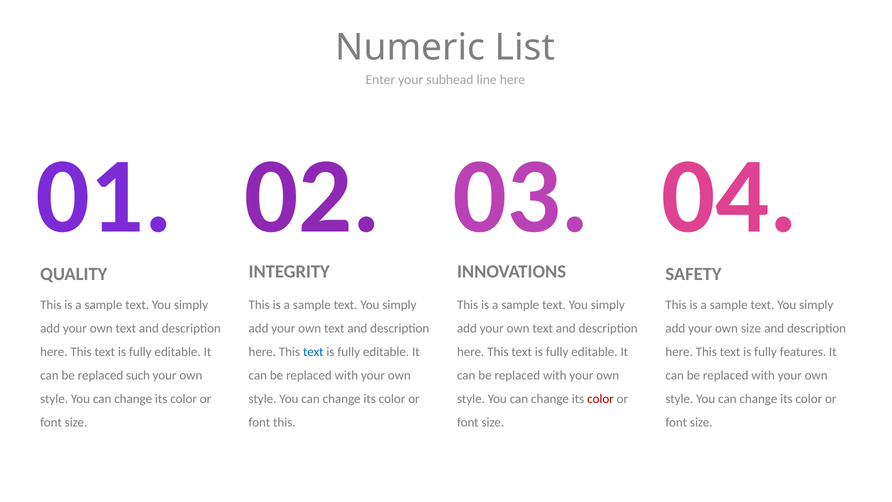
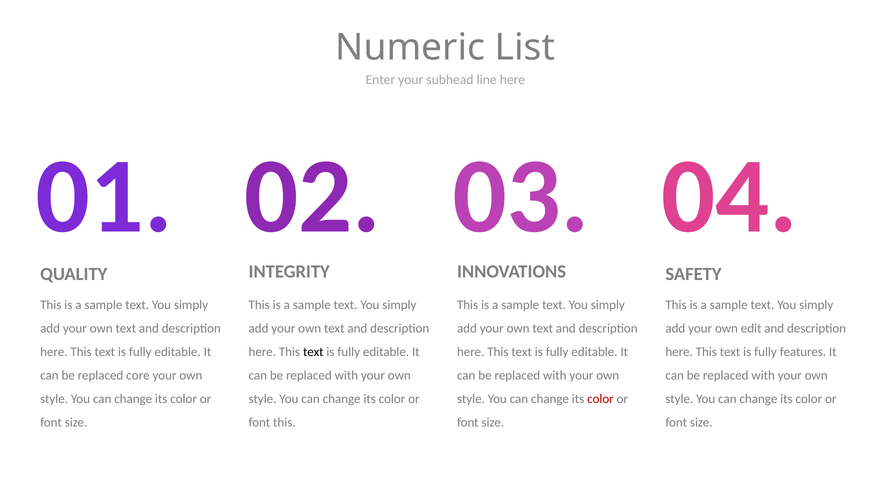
own size: size -> edit
text at (313, 352) colour: blue -> black
such: such -> core
